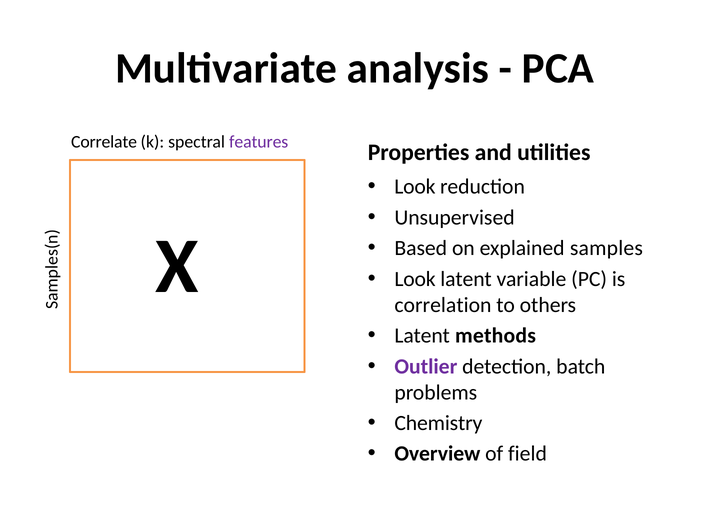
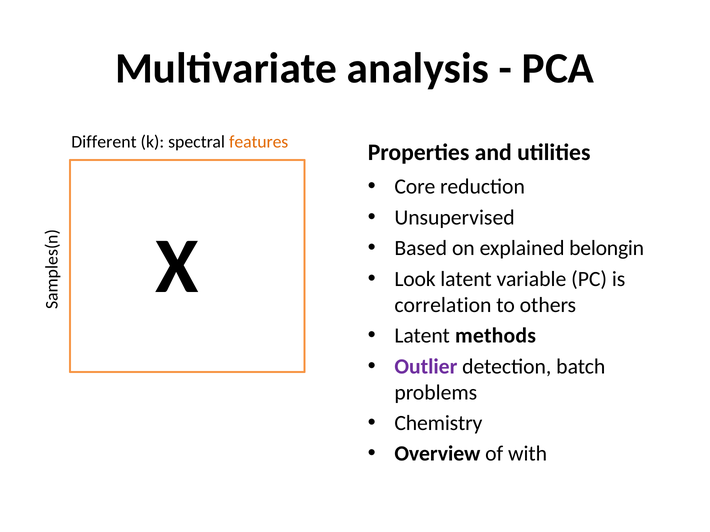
Correlate: Correlate -> Different
features colour: purple -> orange
Look at (415, 187): Look -> Core
samples: samples -> belongin
field: field -> with
